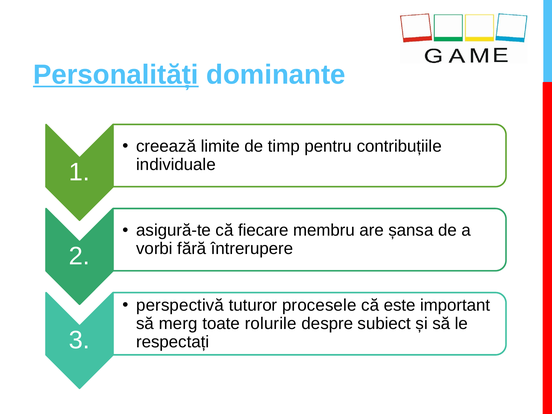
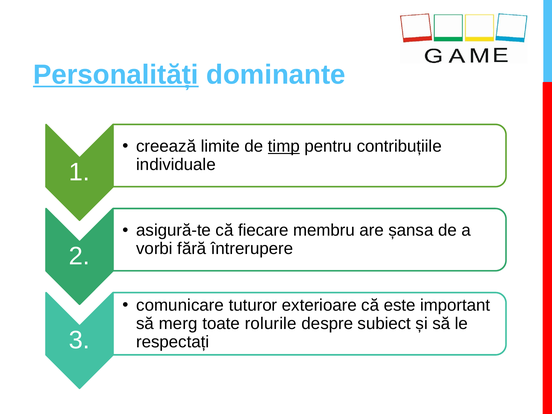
timp underline: none -> present
perspectivă: perspectivă -> comunicare
procesele: procesele -> exterioare
